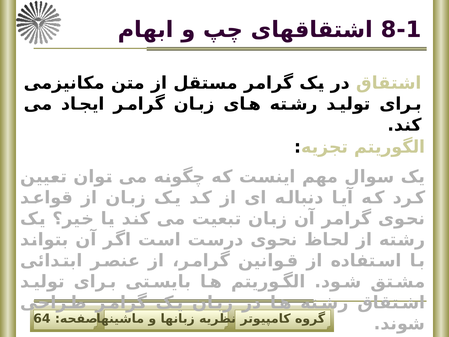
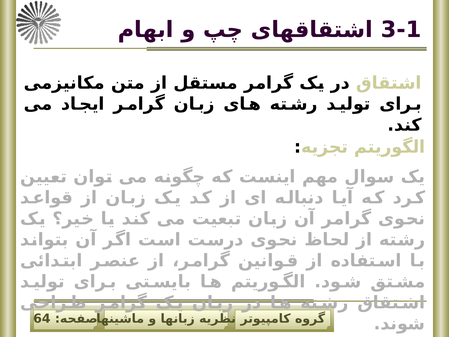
8-1: 8-1 -> 3-1
